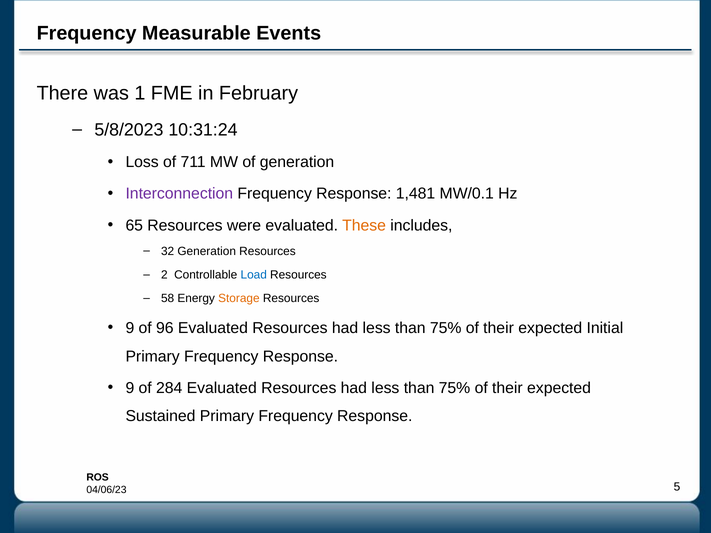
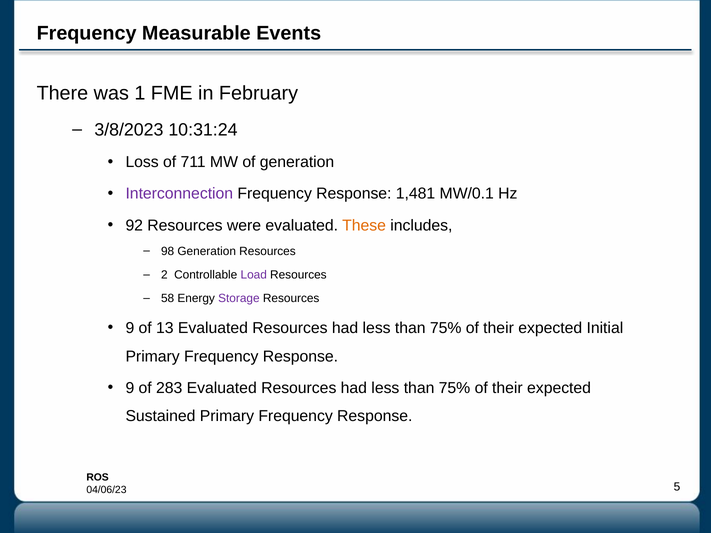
5/8/2023: 5/8/2023 -> 3/8/2023
65: 65 -> 92
32: 32 -> 98
Load colour: blue -> purple
Storage colour: orange -> purple
96: 96 -> 13
284: 284 -> 283
